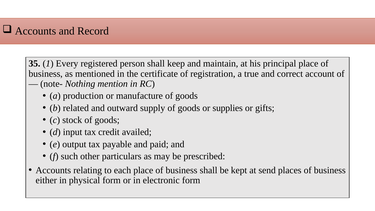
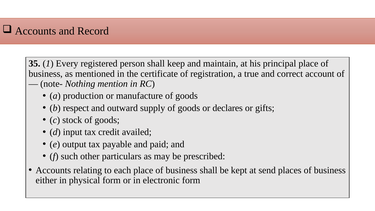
related: related -> respect
supplies: supplies -> declares
